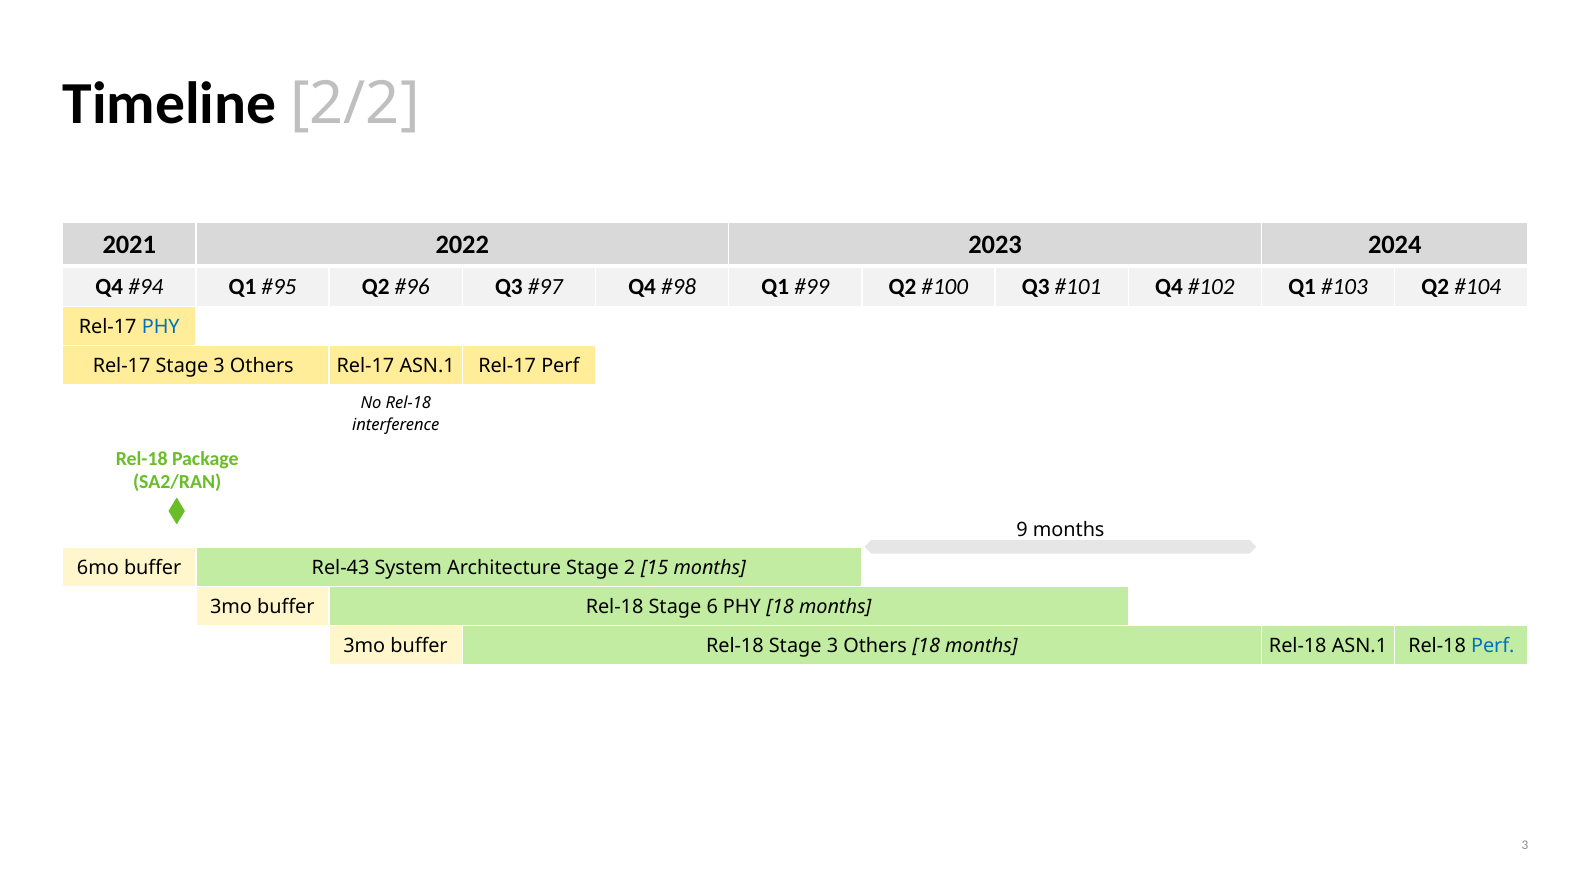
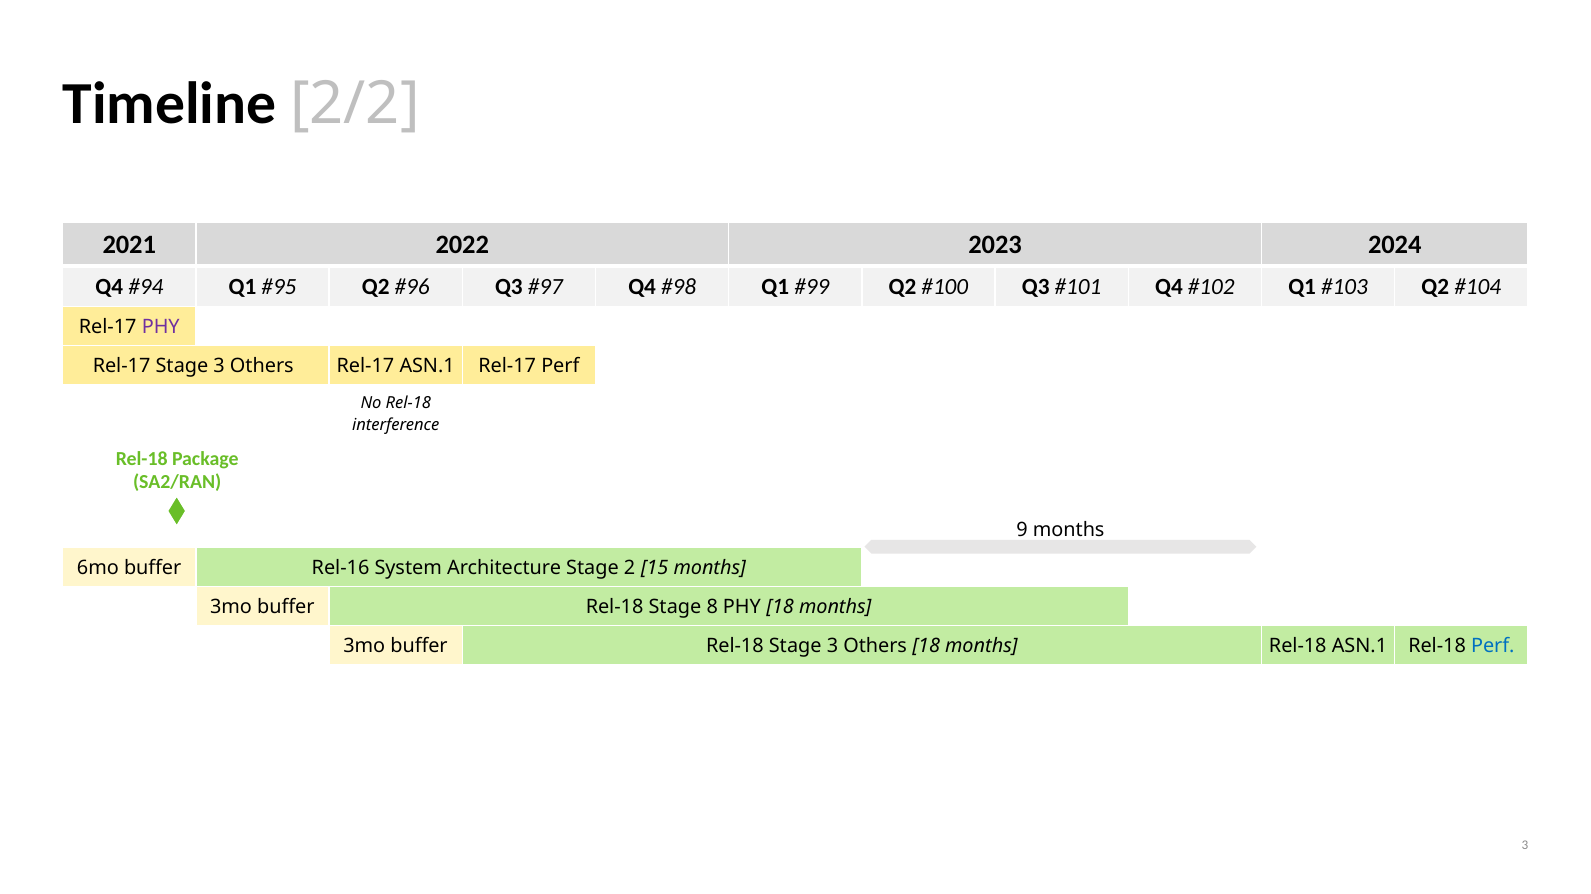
PHY at (161, 327) colour: blue -> purple
Rel-43: Rel-43 -> Rel-16
6: 6 -> 8
